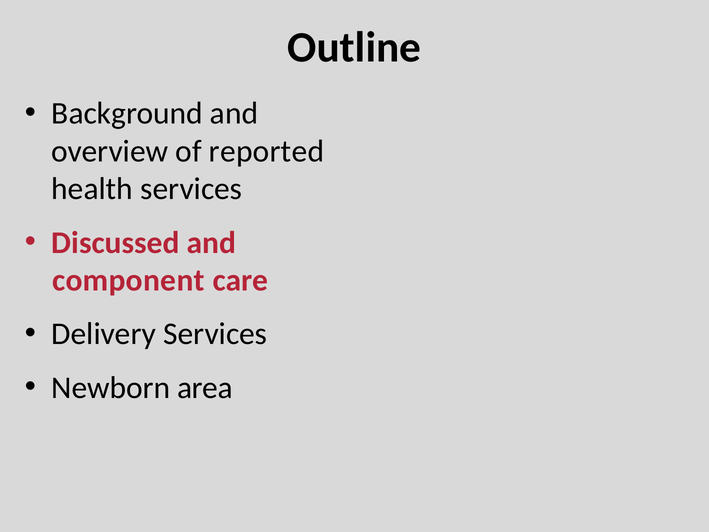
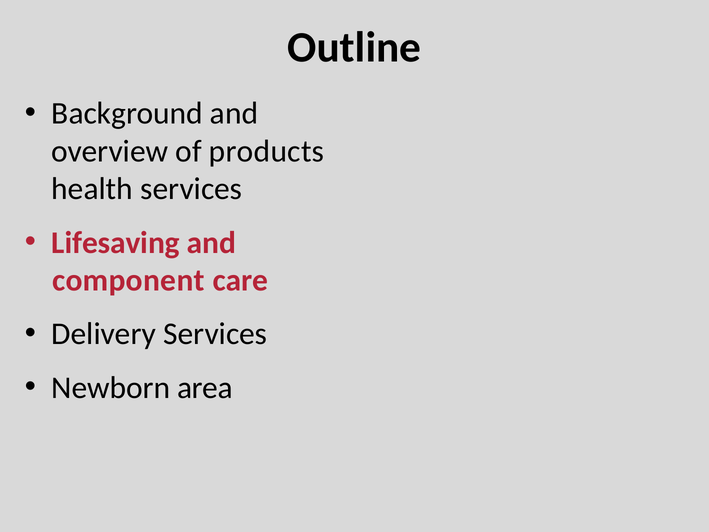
reported: reported -> products
Discussed: Discussed -> Lifesaving
